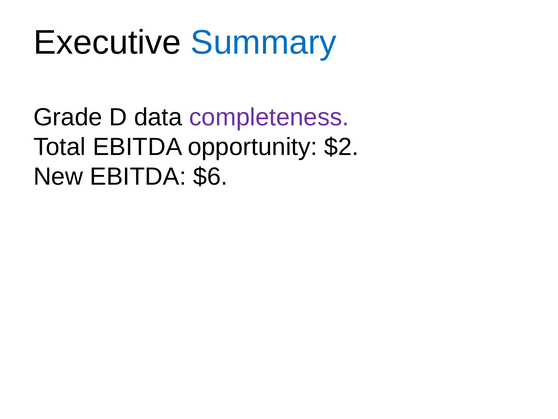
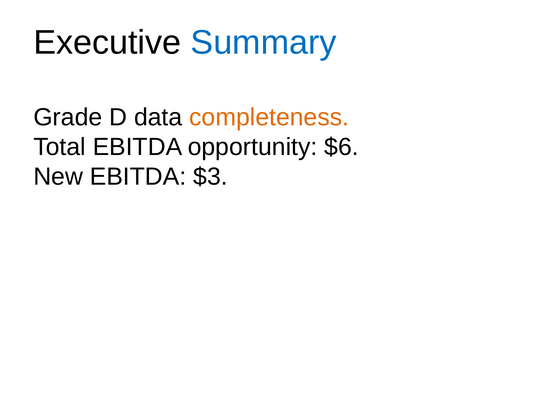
completeness colour: purple -> orange
$2: $2 -> $6
$6: $6 -> $3
